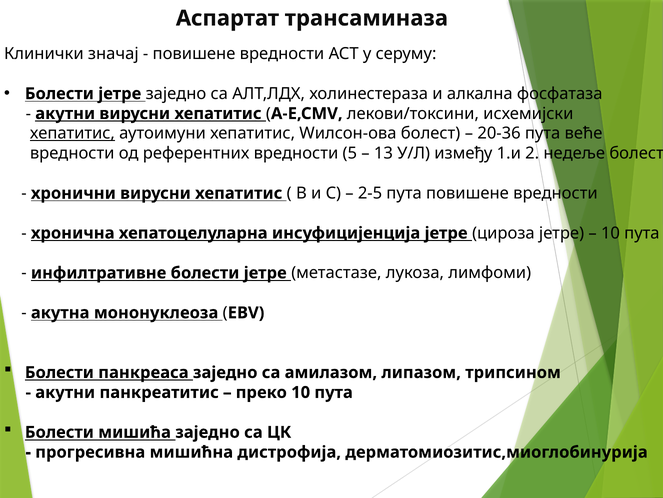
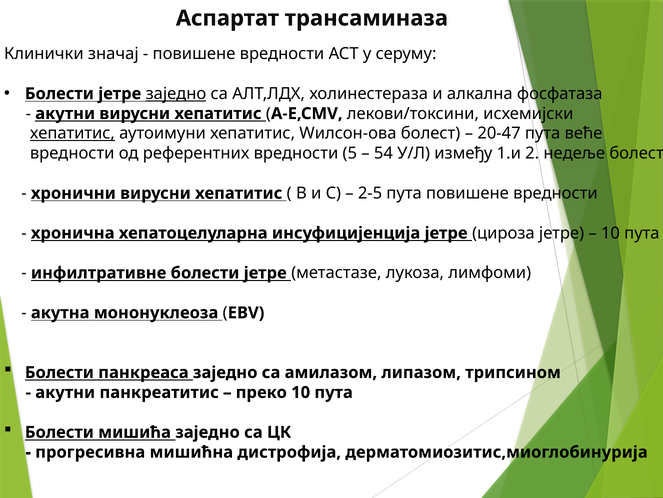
заједно at (176, 94) underline: none -> present
20-36: 20-36 -> 20-47
13: 13 -> 54
